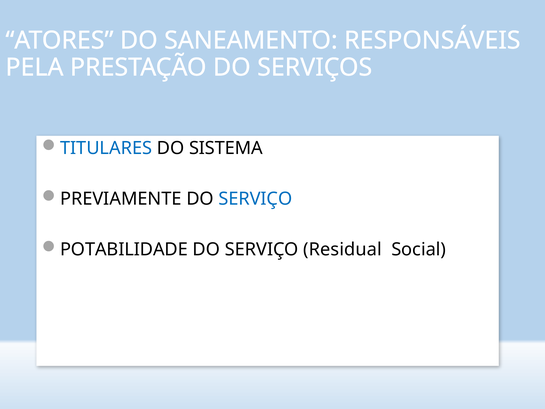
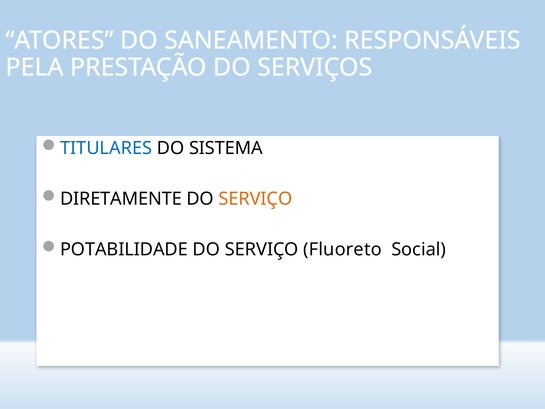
PREVIAMENTE: PREVIAMENTE -> DIRETAMENTE
SERVIÇO at (255, 199) colour: blue -> orange
Residual: Residual -> Fluoreto
